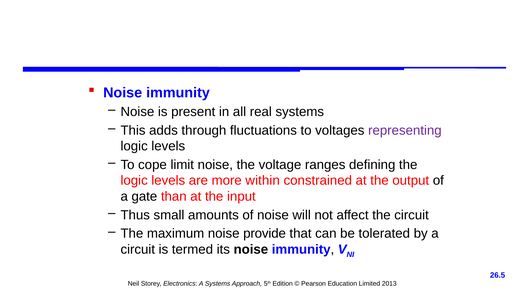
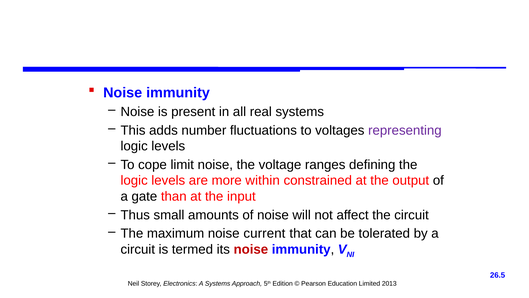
through: through -> number
provide: provide -> current
noise at (251, 249) colour: black -> red
